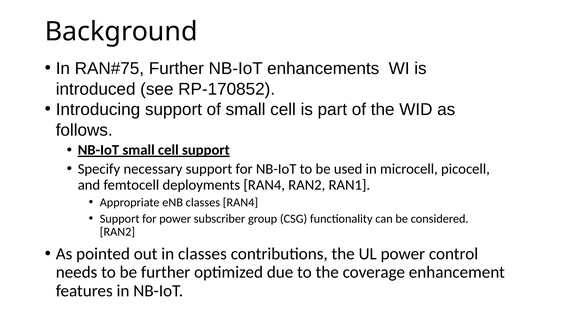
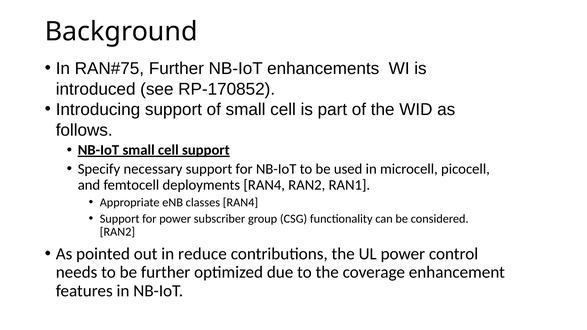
in classes: classes -> reduce
